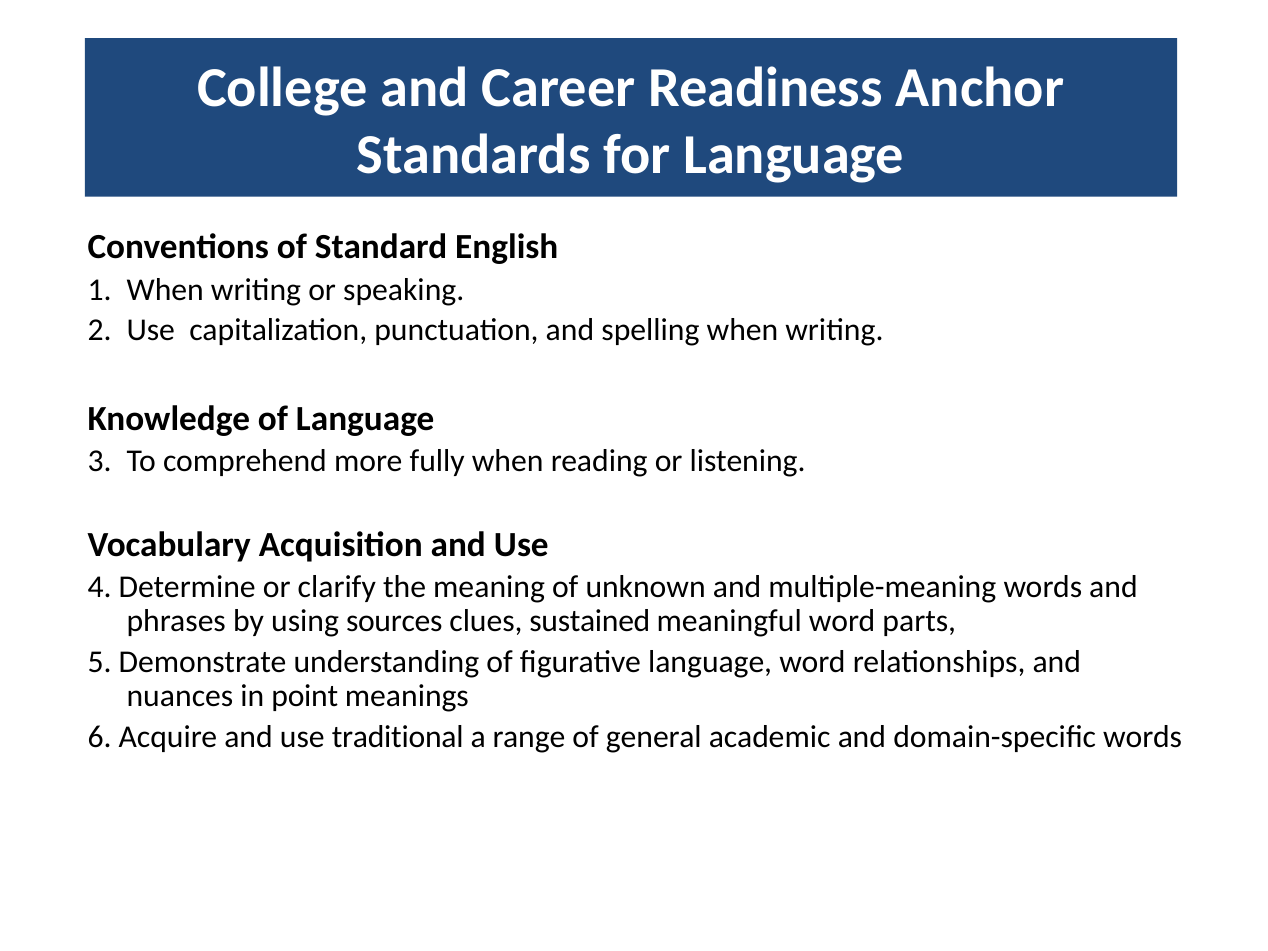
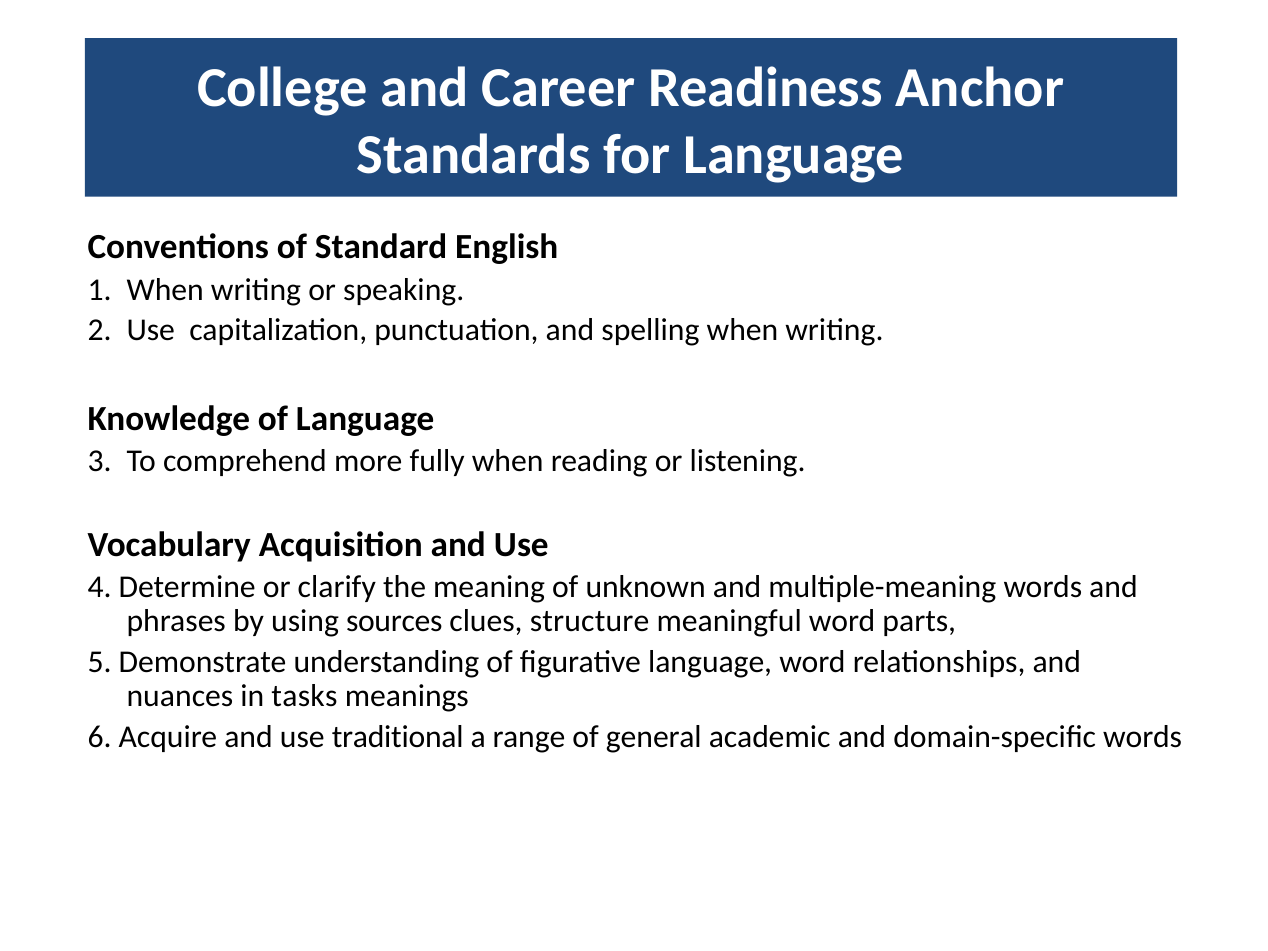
sustained: sustained -> structure
point: point -> tasks
